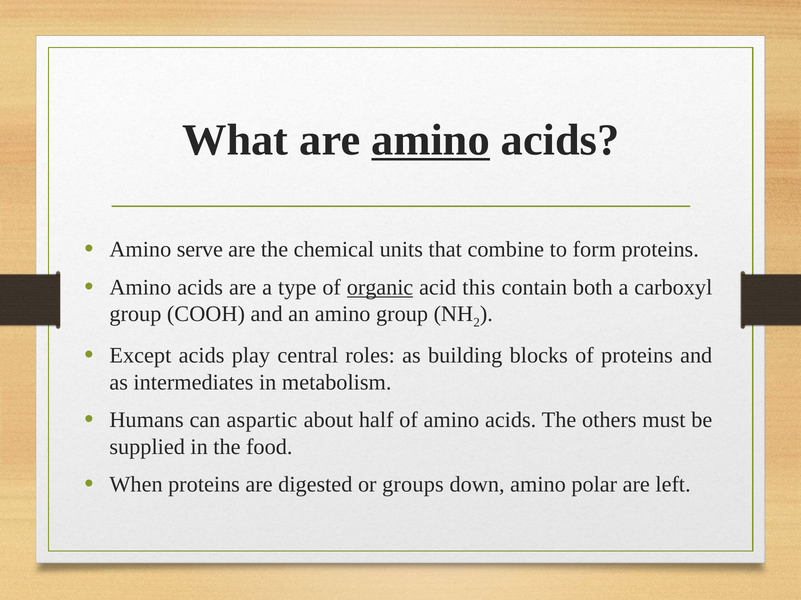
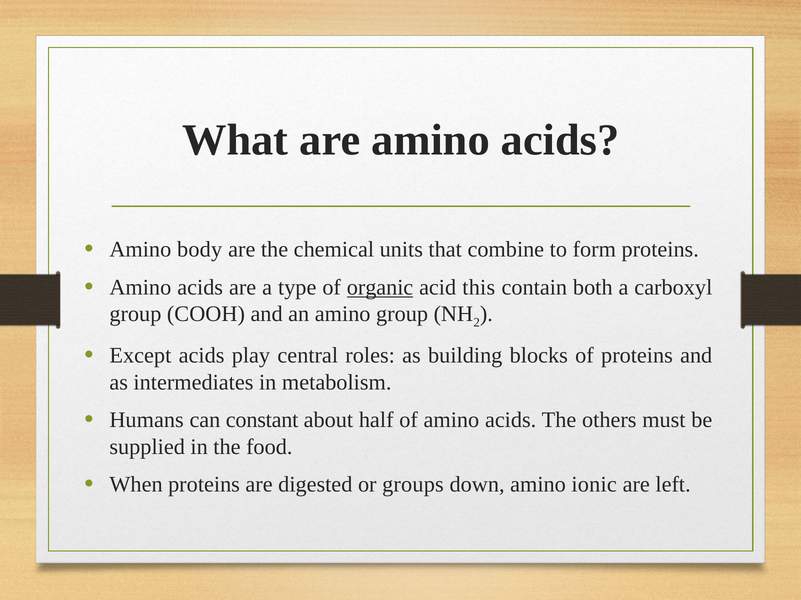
amino at (431, 140) underline: present -> none
serve: serve -> body
aspartic: aspartic -> constant
polar: polar -> ionic
